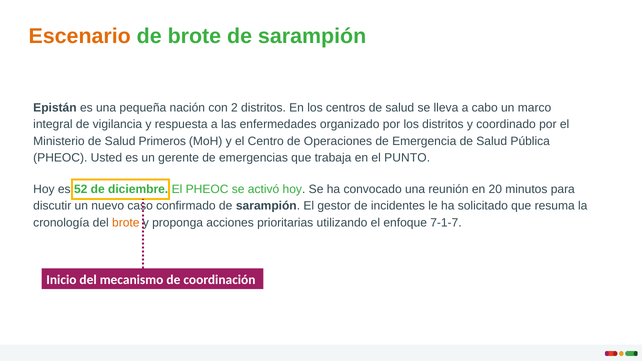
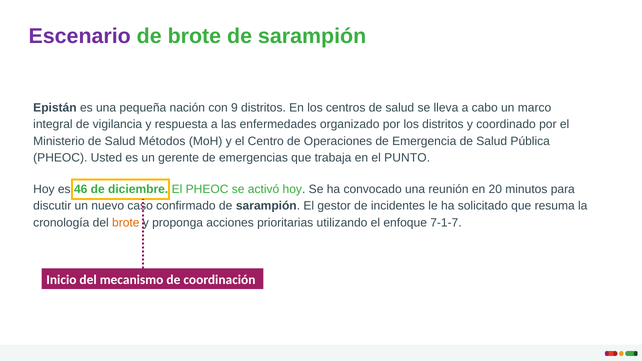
Escenario colour: orange -> purple
2: 2 -> 9
Primeros: Primeros -> Métodos
52: 52 -> 46
